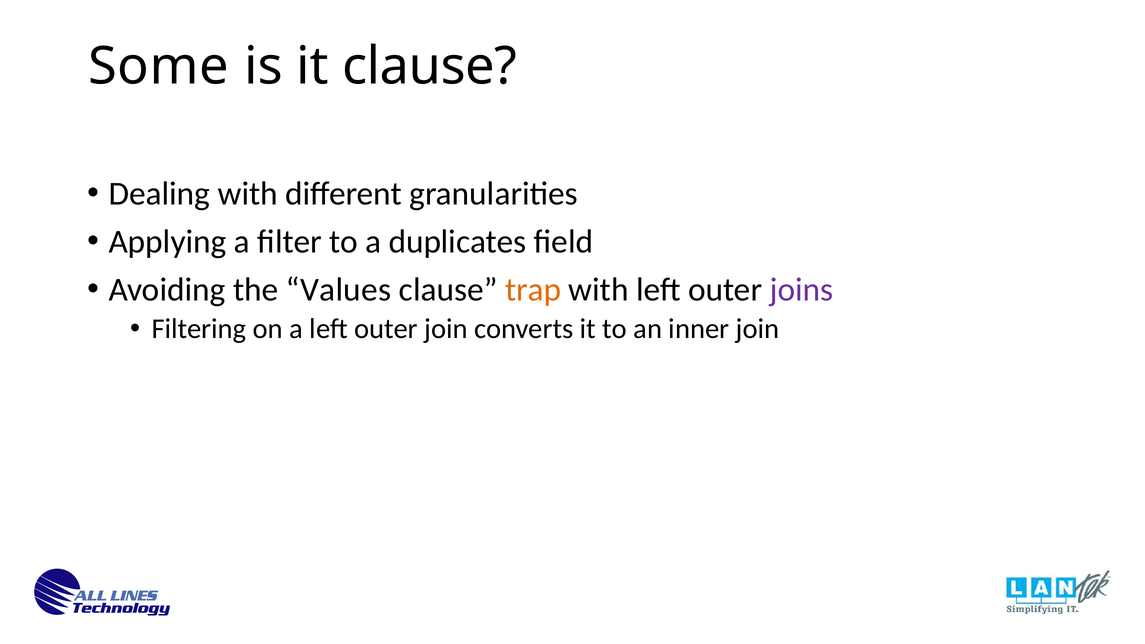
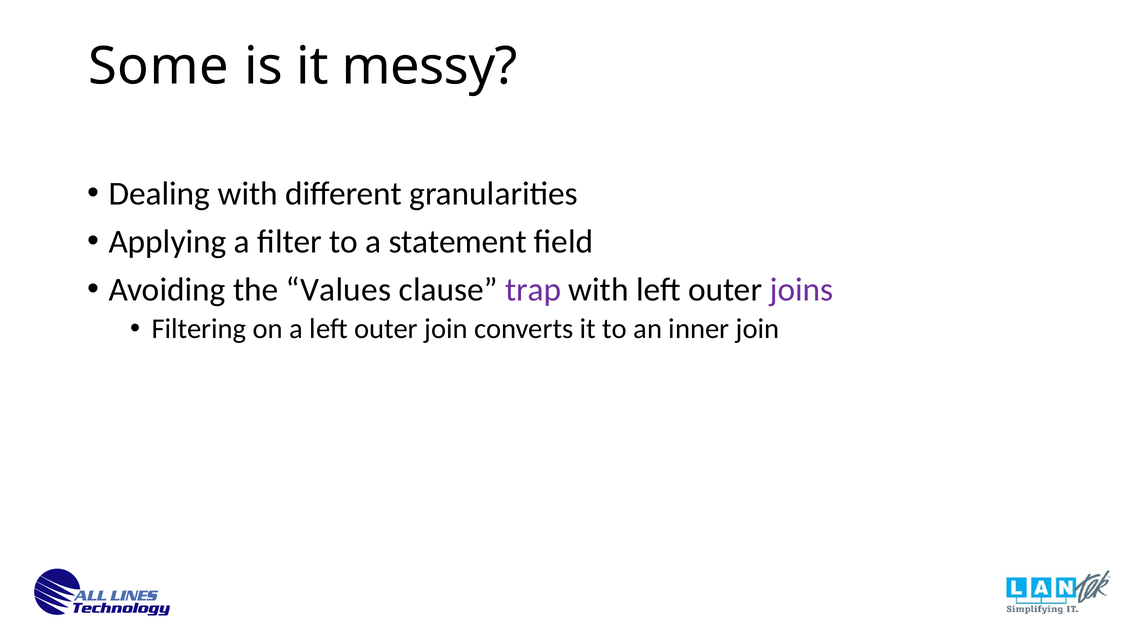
it clause: clause -> messy
duplicates: duplicates -> statement
trap colour: orange -> purple
